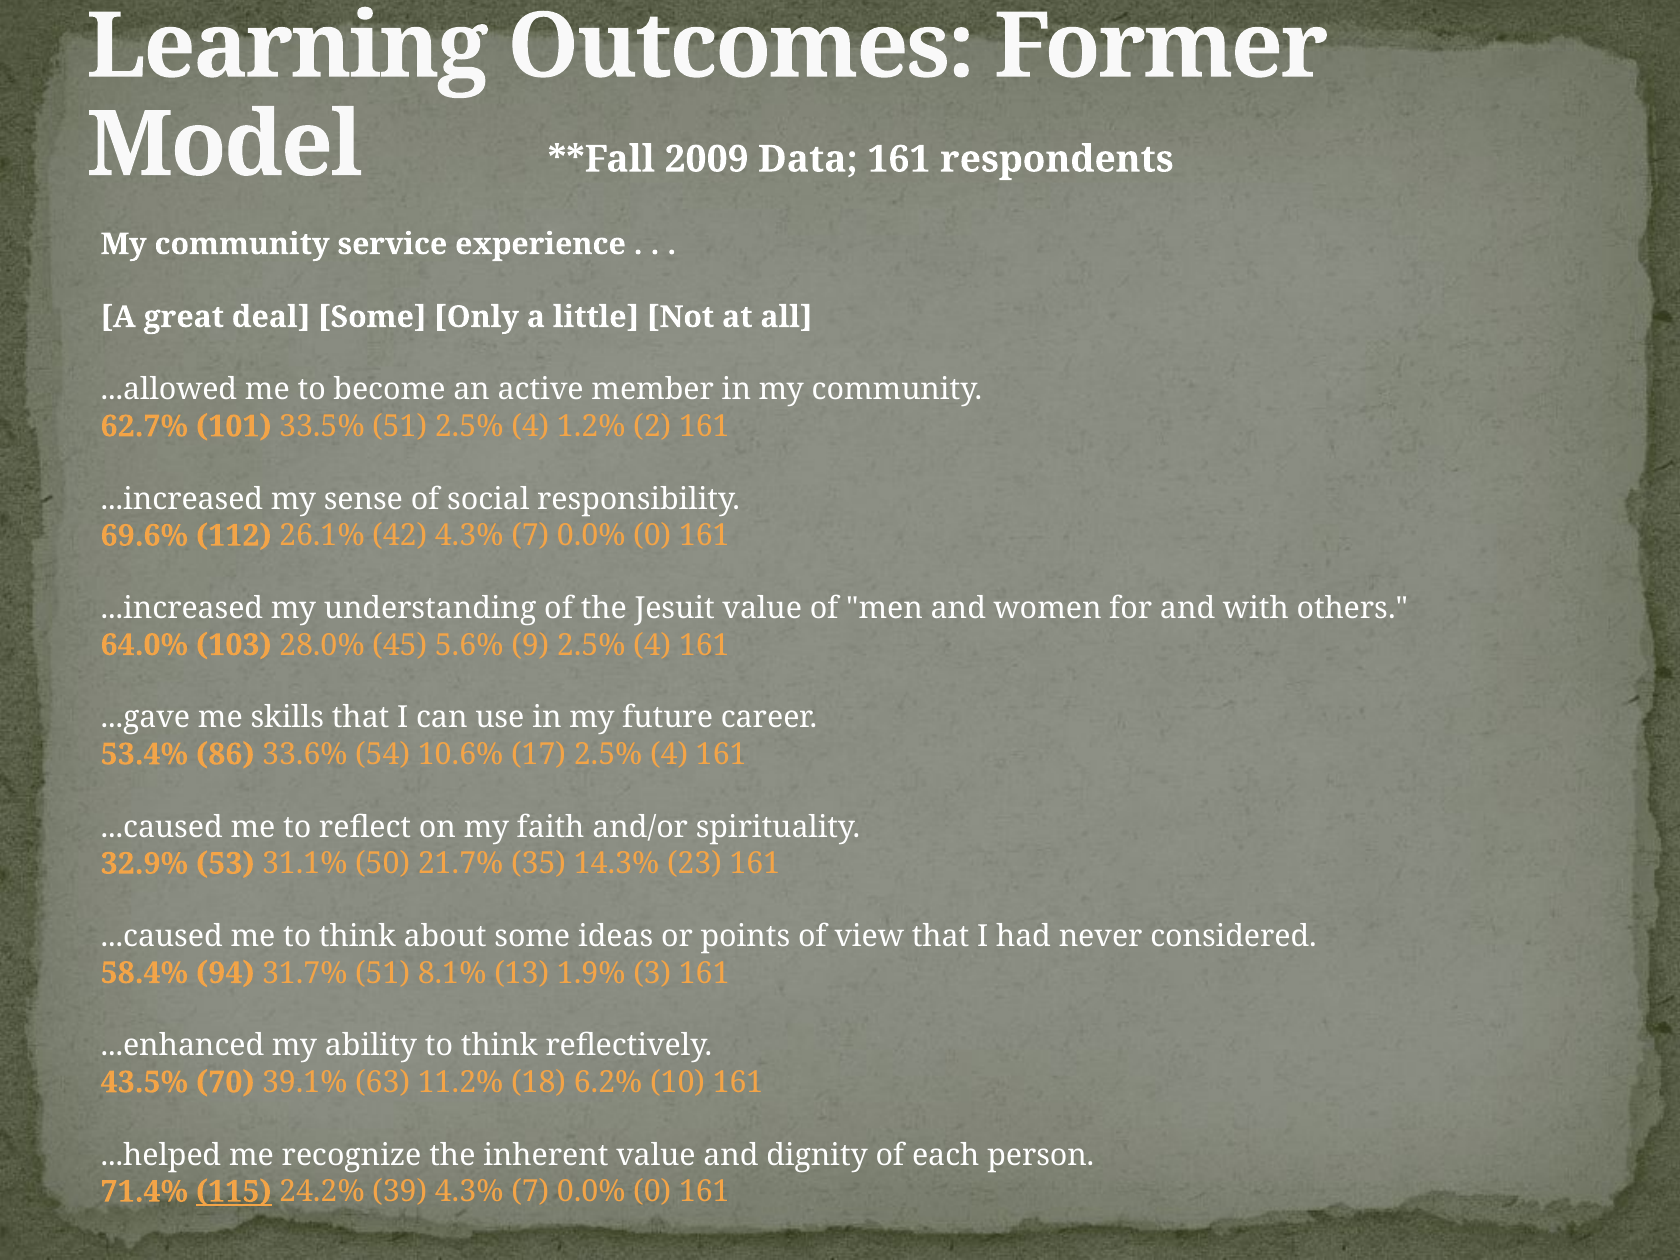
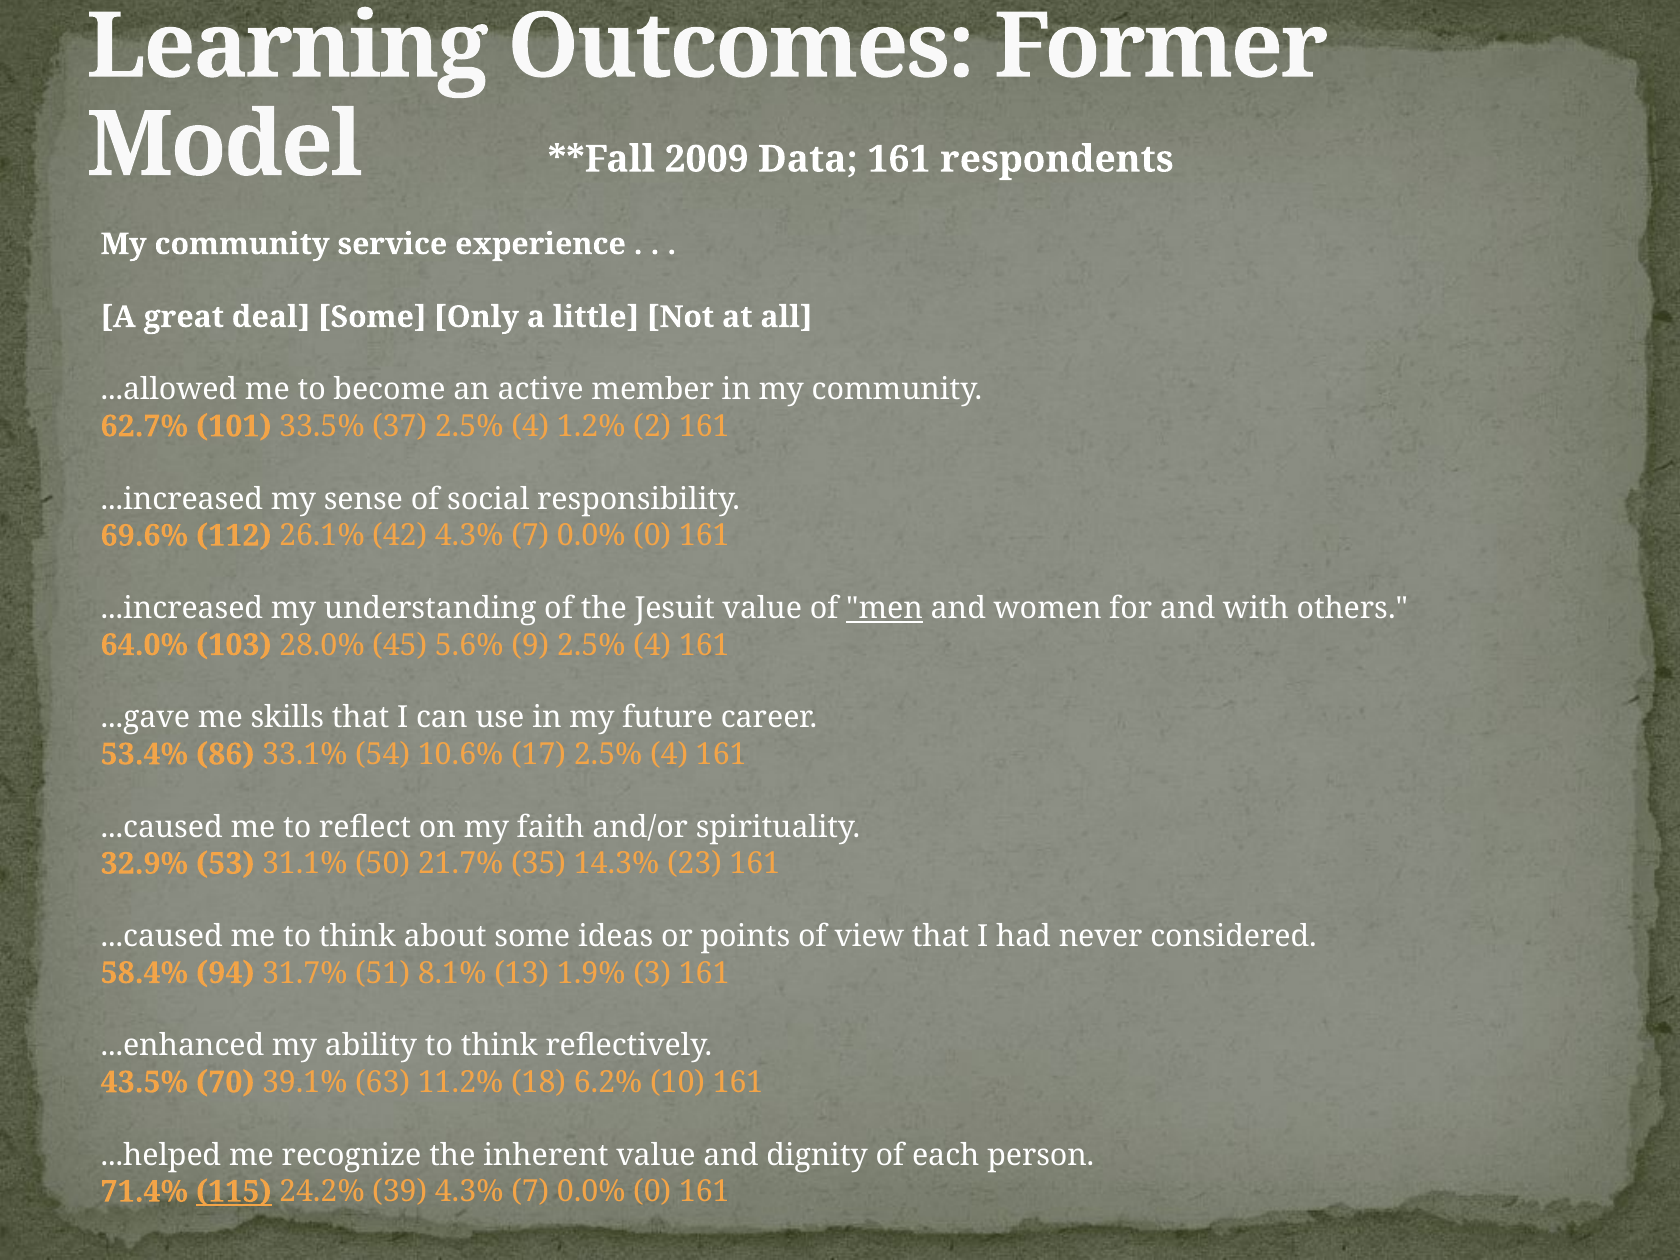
33.5% 51: 51 -> 37
men underline: none -> present
33.6%: 33.6% -> 33.1%
